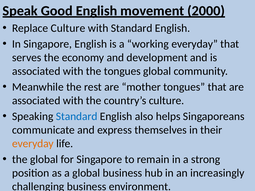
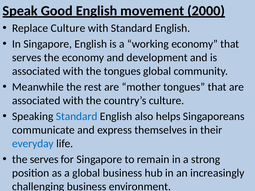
working everyday: everyday -> economy
everyday at (33, 144) colour: orange -> blue
the global: global -> serves
